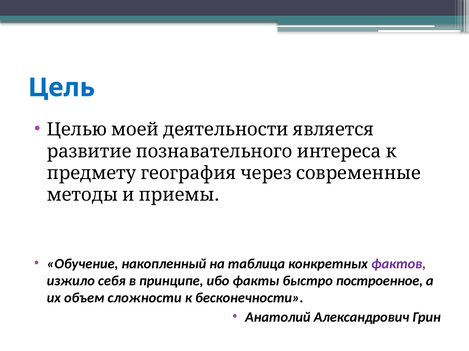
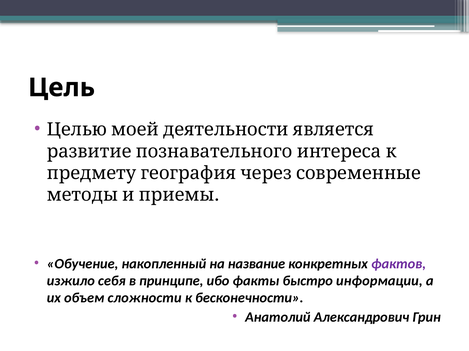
Цель colour: blue -> black
таблица: таблица -> название
построенное: построенное -> информации
